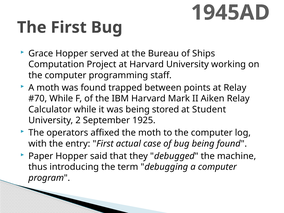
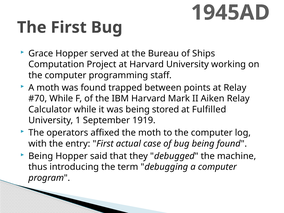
Student: Student -> Fulfilled
2: 2 -> 1
1925: 1925 -> 1919
Paper at (41, 156): Paper -> Being
